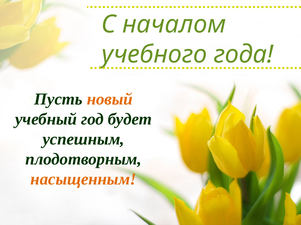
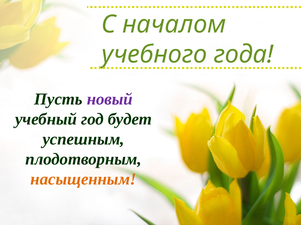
новый colour: orange -> purple
